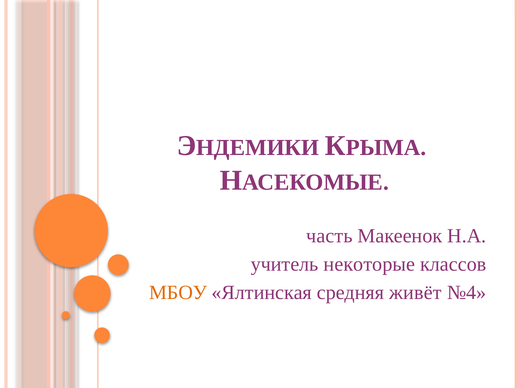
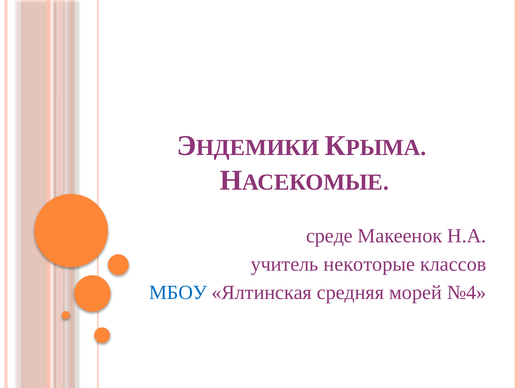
часть: часть -> среде
МБОУ colour: orange -> blue
живёт: живёт -> морей
